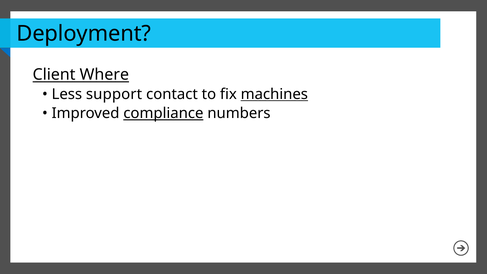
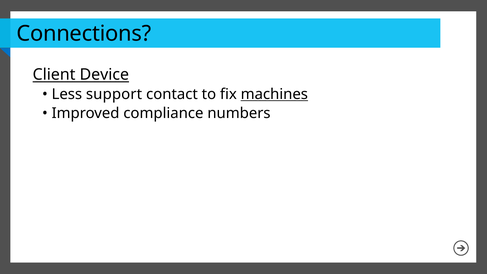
Deployment: Deployment -> Connections
Where: Where -> Device
compliance underline: present -> none
